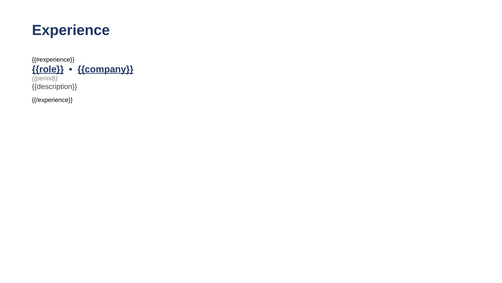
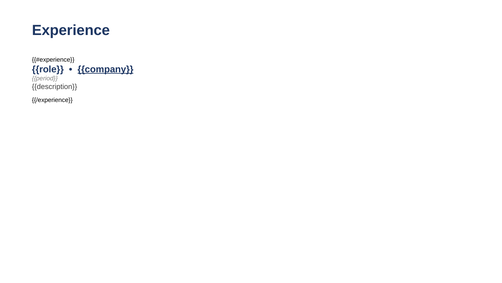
role underline: present -> none
